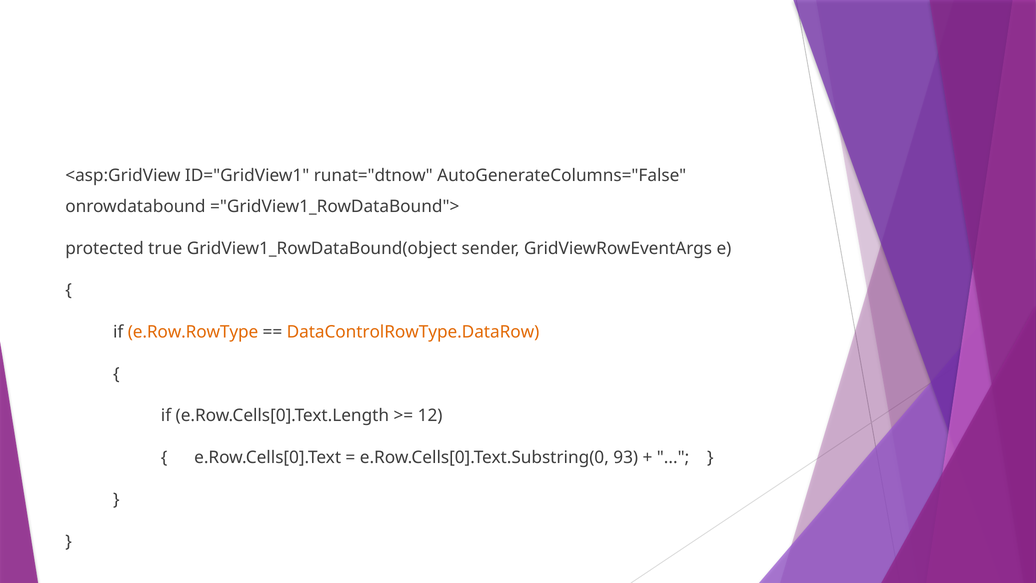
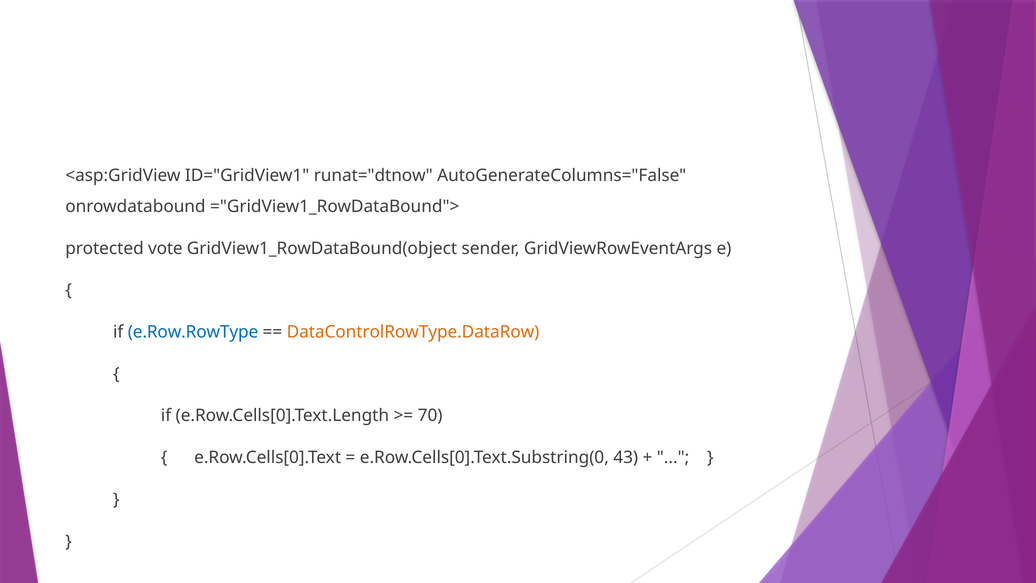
true: true -> vote
e.Row.RowType colour: orange -> blue
12: 12 -> 70
93: 93 -> 43
